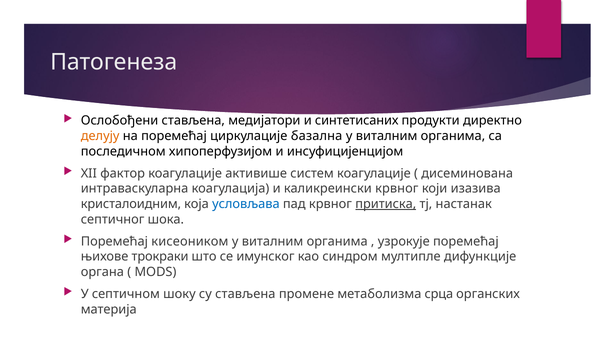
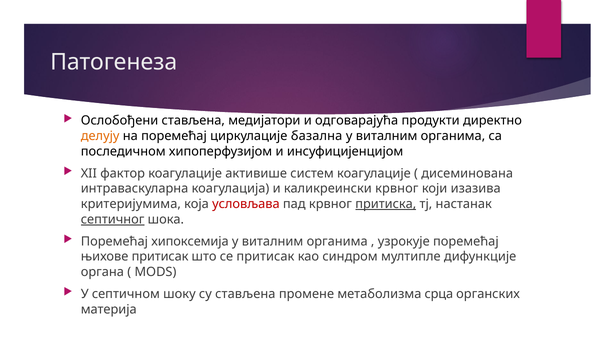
синтетисаних: синтетисаних -> одговарајућа
кристалоидним: кристалоидним -> критеријумима
условљава colour: blue -> red
септичног underline: none -> present
кисеоником: кисеоником -> хипоксемија
њихове трокраки: трокраки -> притисак
се имунског: имунског -> притисак
